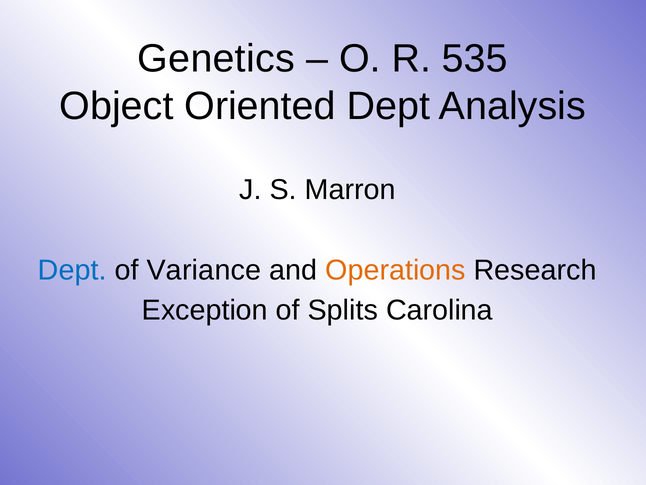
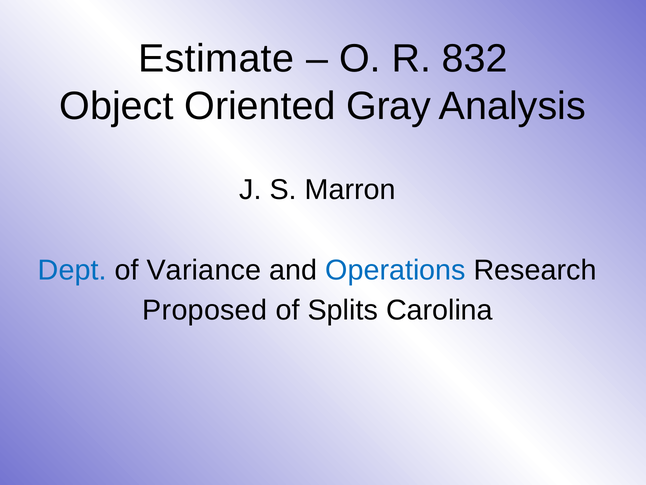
Genetics: Genetics -> Estimate
535: 535 -> 832
Oriented Dept: Dept -> Gray
Operations colour: orange -> blue
Exception: Exception -> Proposed
